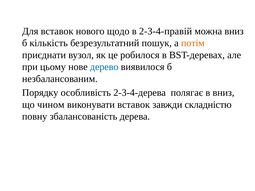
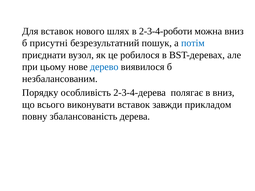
щодо: щодо -> шлях
2-3-4-правій: 2-3-4-правій -> 2-3-4-роботи
кількість: кількість -> присутні
потім colour: orange -> blue
чином: чином -> всього
складністю: складністю -> прикладом
